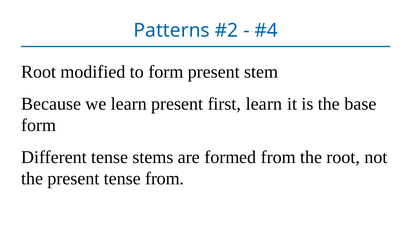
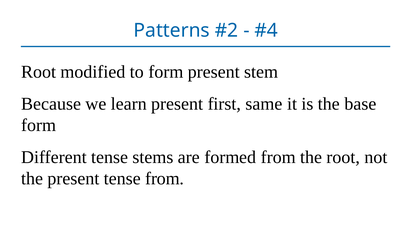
first learn: learn -> same
